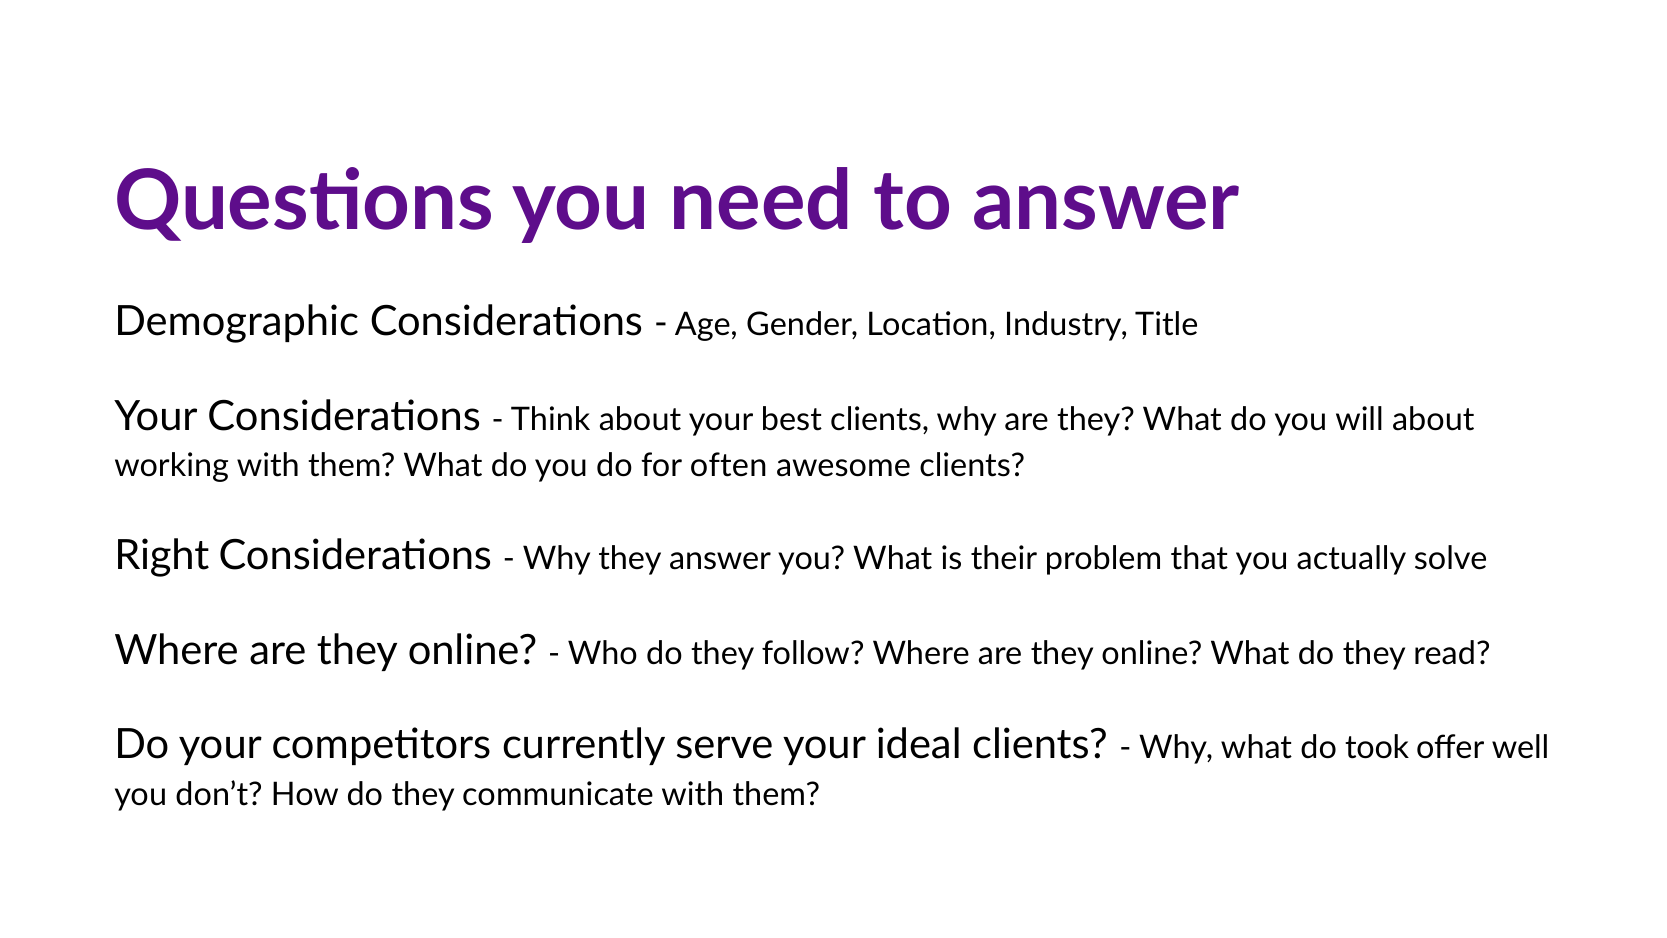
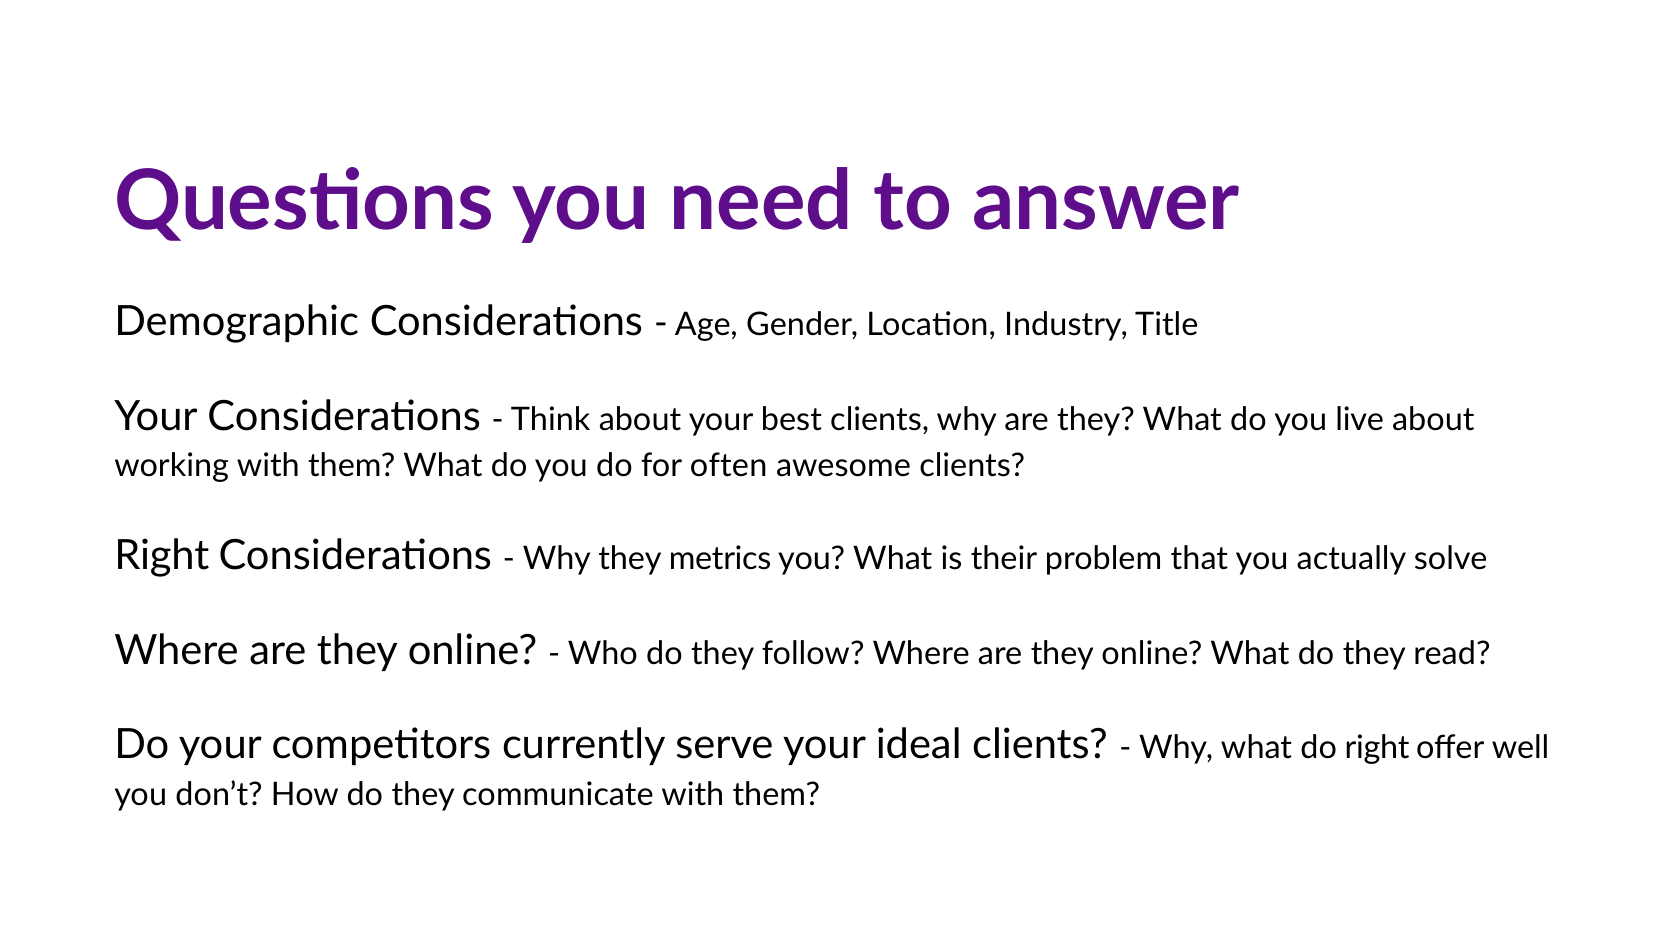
will: will -> live
they answer: answer -> metrics
do took: took -> right
